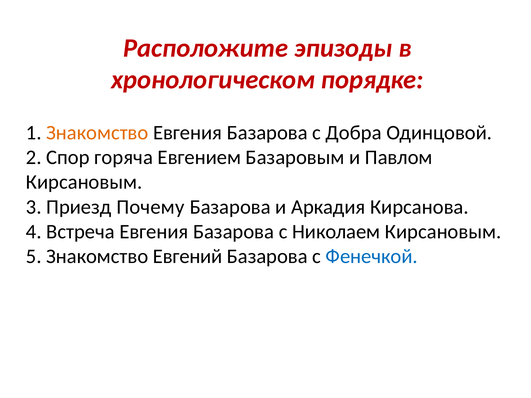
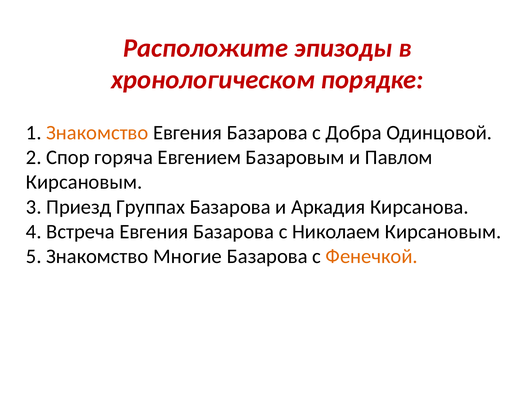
Почему: Почему -> Группах
Евгений: Евгений -> Многие
Фенечкой colour: blue -> orange
